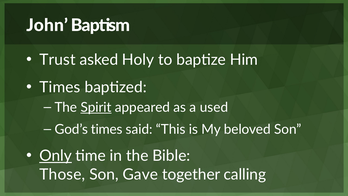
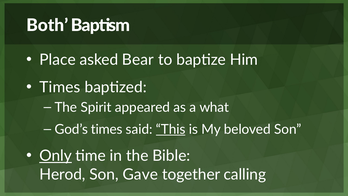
John: John -> Both
Trust: Trust -> Place
Holy: Holy -> Bear
Spirit underline: present -> none
used: used -> what
This underline: none -> present
Those: Those -> Herod
